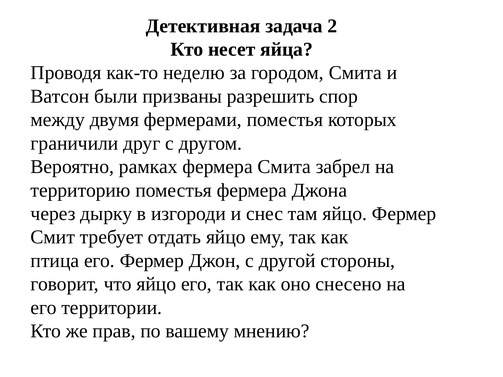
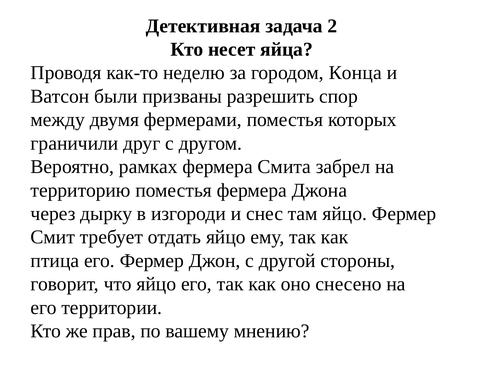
городом Смита: Смита -> Конца
